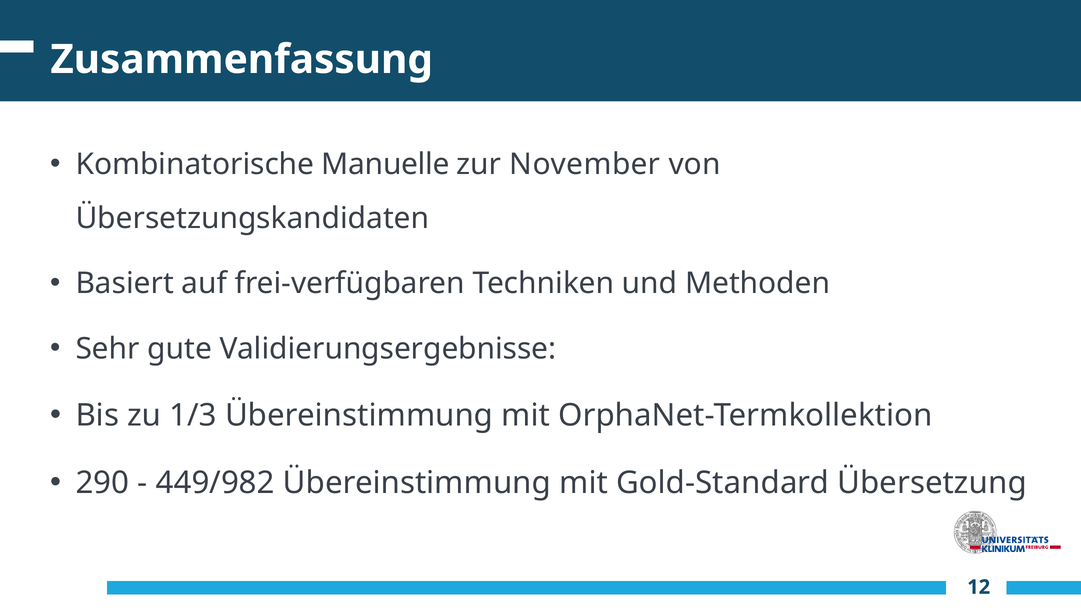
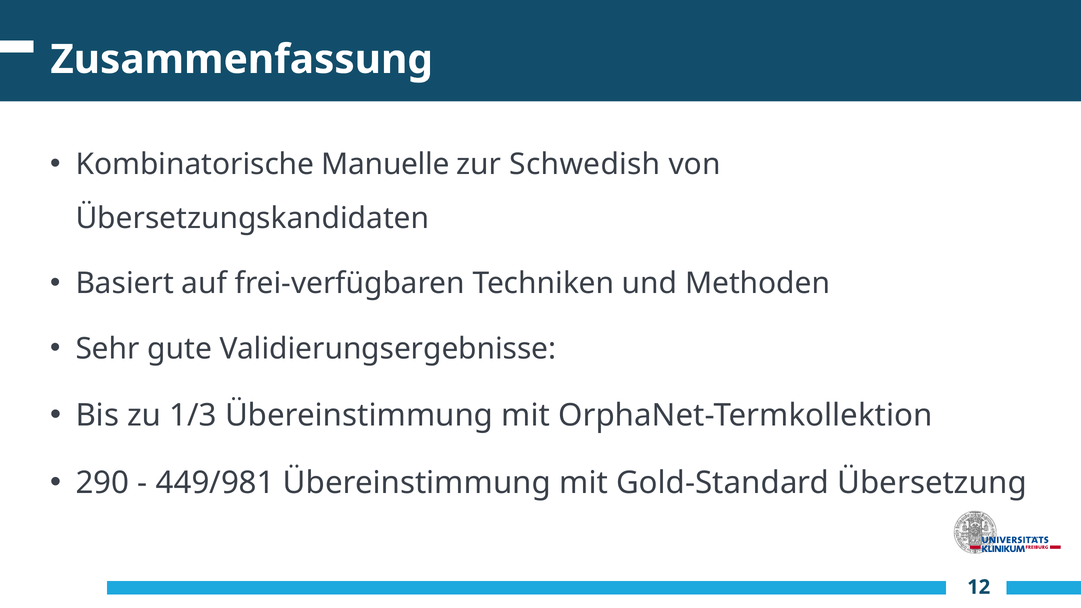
November: November -> Schwedish
449/982: 449/982 -> 449/981
